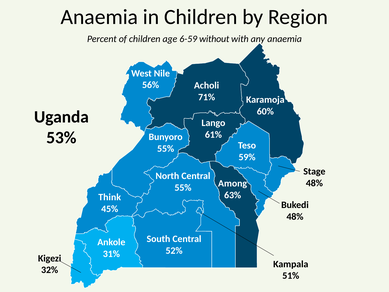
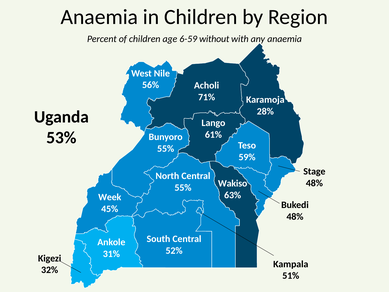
60%: 60% -> 28%
Among: Among -> Wakiso
Think: Think -> Week
